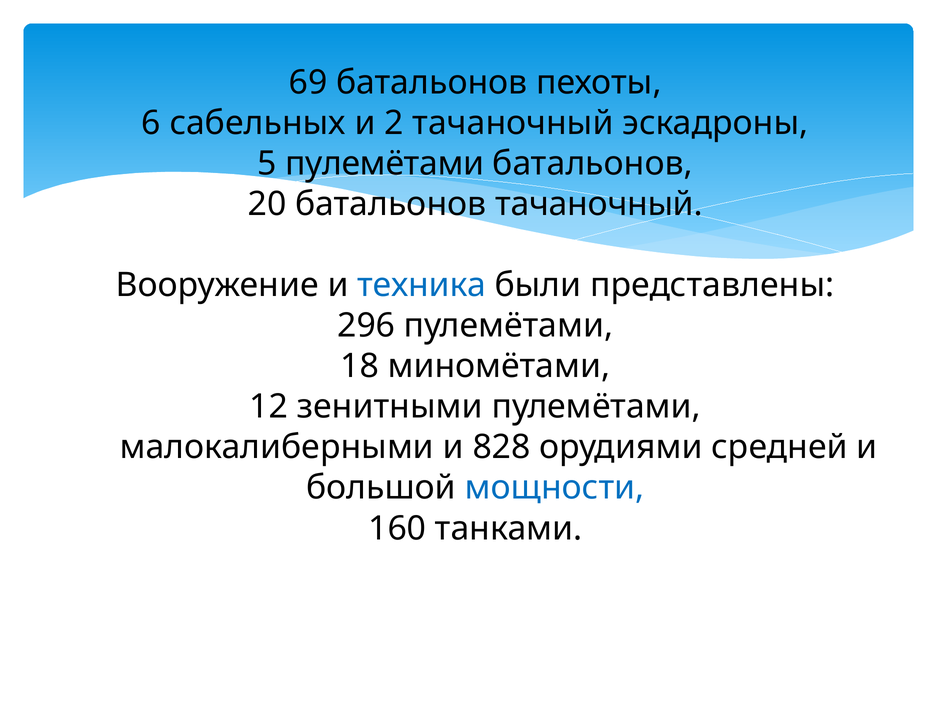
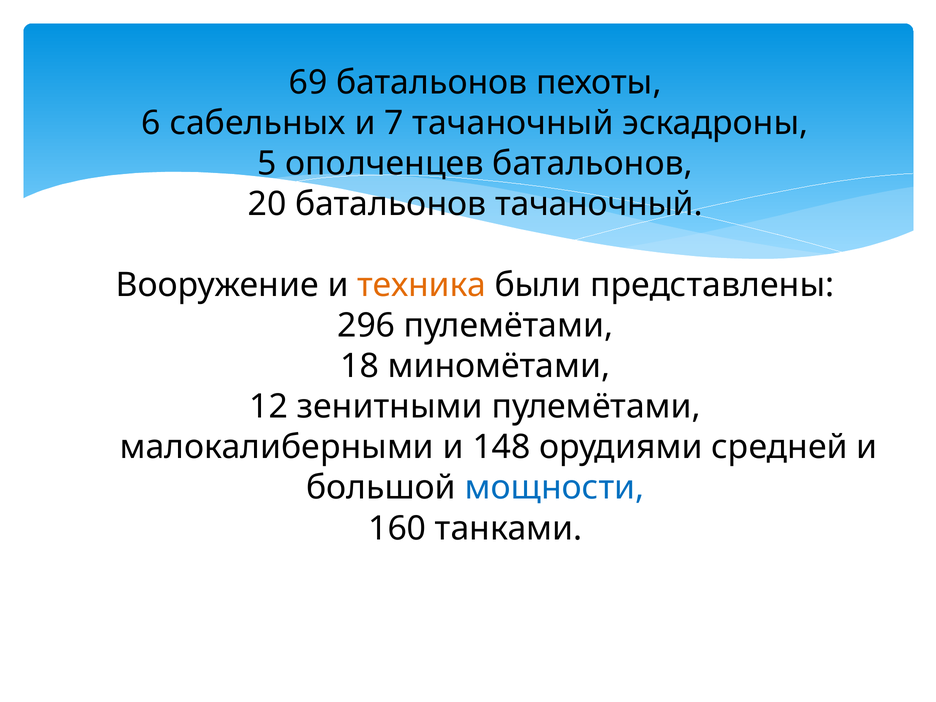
2: 2 -> 7
5 пулемётами: пулемётами -> ополченцев
техника colour: blue -> orange
828: 828 -> 148
